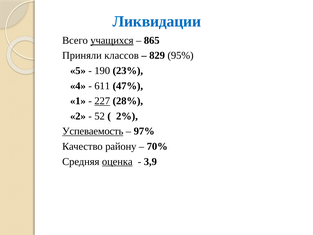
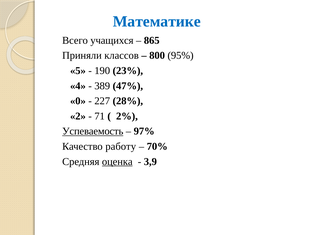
Ликвидации: Ликвидации -> Математике
учащихся underline: present -> none
829: 829 -> 800
611: 611 -> 389
1: 1 -> 0
227 underline: present -> none
52: 52 -> 71
району: району -> работу
